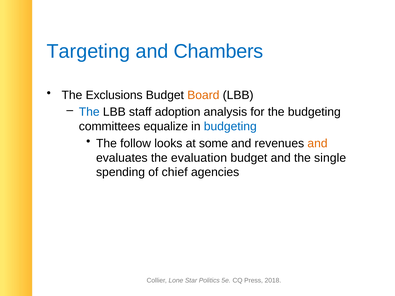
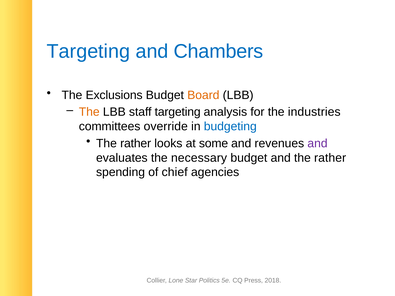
The at (89, 112) colour: blue -> orange
staff adoption: adoption -> targeting
the budgeting: budgeting -> industries
equalize: equalize -> override
follow at (136, 143): follow -> rather
and at (317, 143) colour: orange -> purple
evaluation: evaluation -> necessary
and the single: single -> rather
